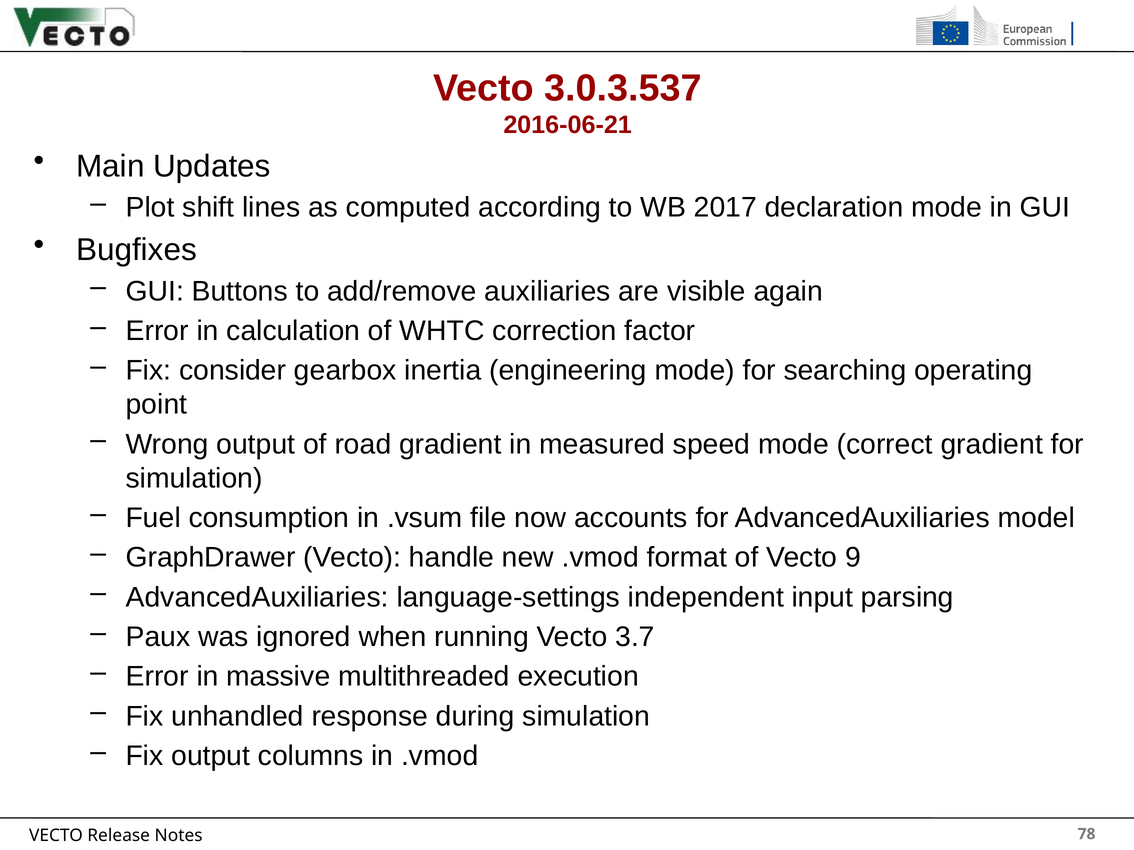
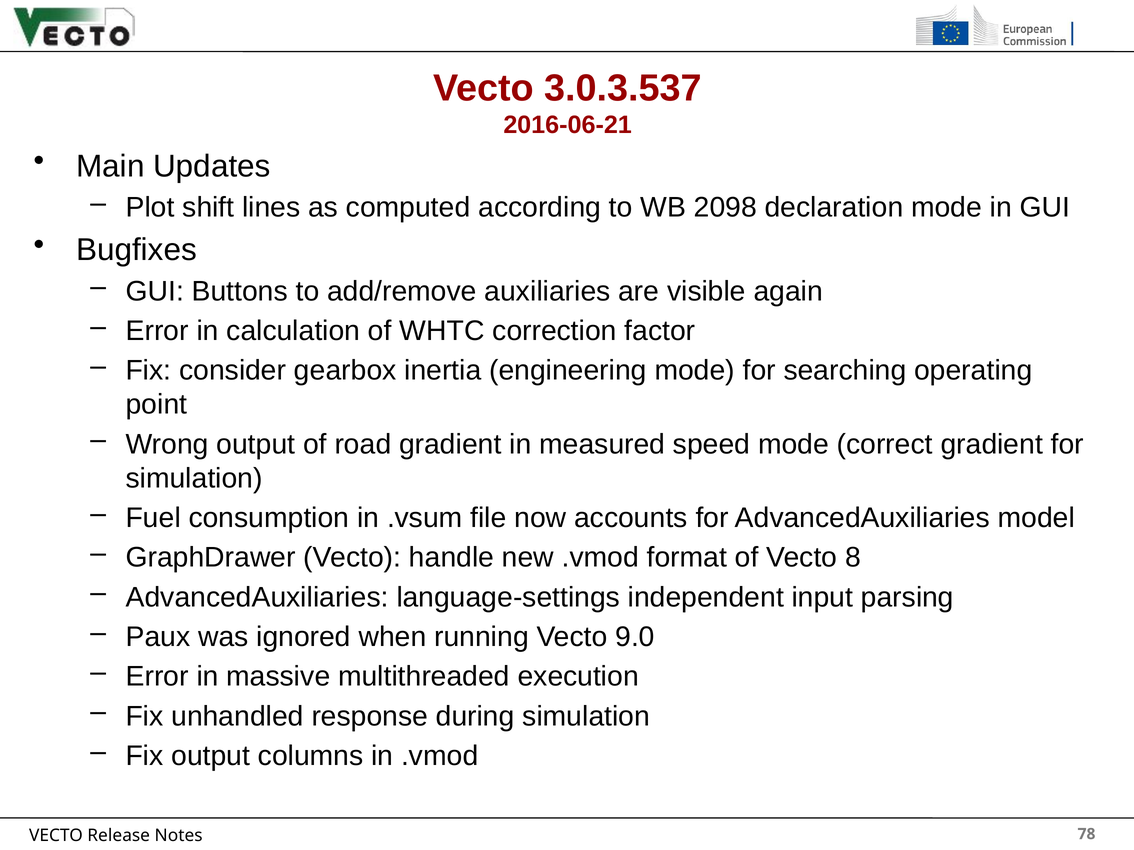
2017: 2017 -> 2098
9: 9 -> 8
3.7: 3.7 -> 9.0
